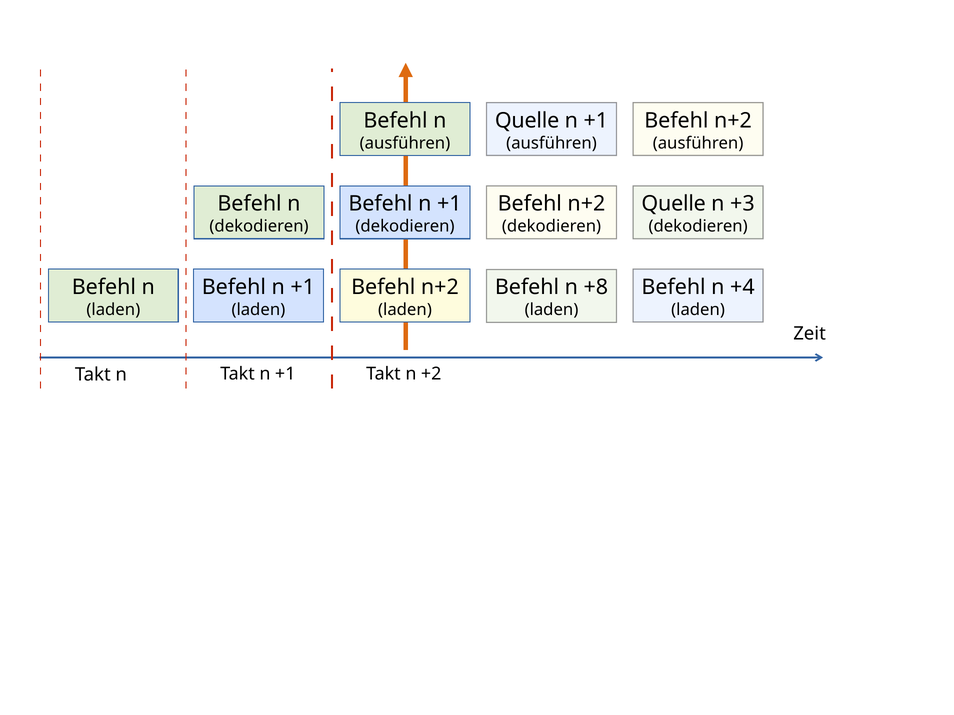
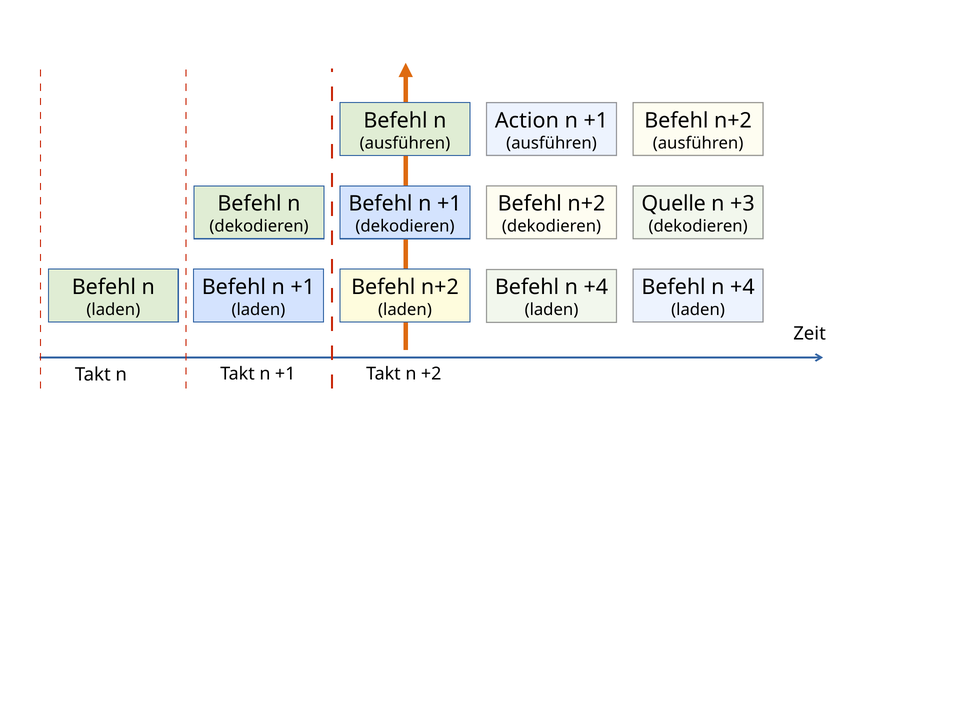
Quelle at (527, 121): Quelle -> Action
+8 at (596, 288): +8 -> +4
